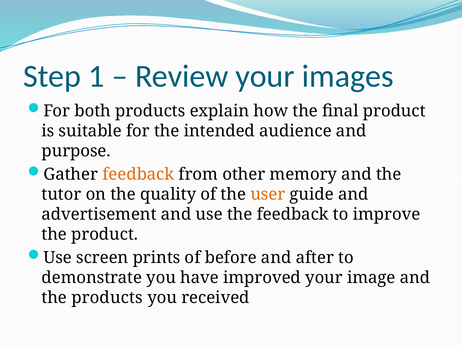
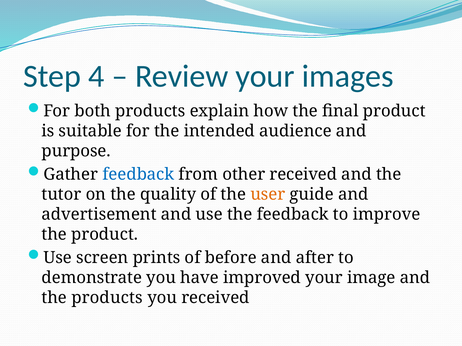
1: 1 -> 4
feedback at (138, 175) colour: orange -> blue
other memory: memory -> received
